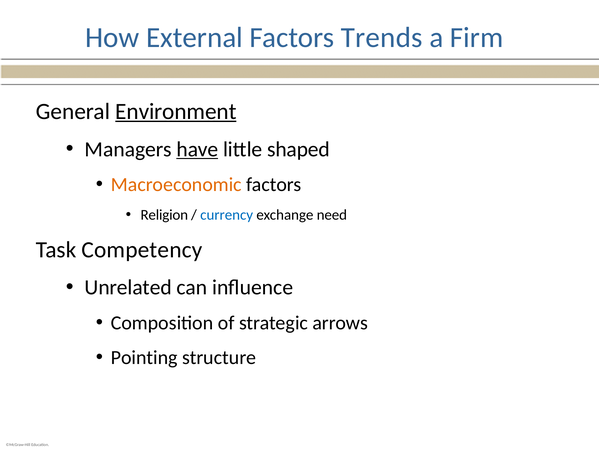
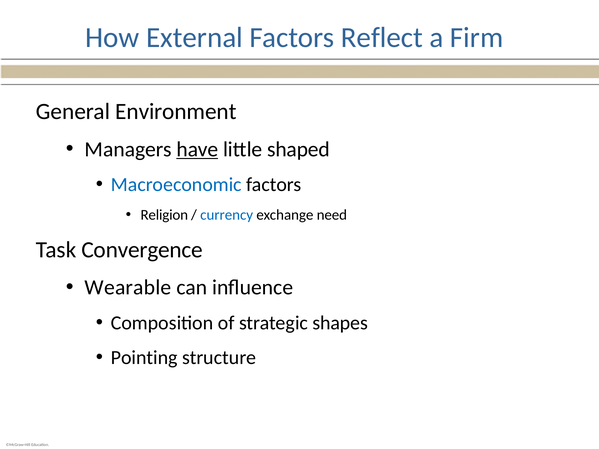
Trends: Trends -> Reflect
Environment underline: present -> none
Macroeconomic colour: orange -> blue
Competency: Competency -> Convergence
Unrelated: Unrelated -> Wearable
arrows: arrows -> shapes
